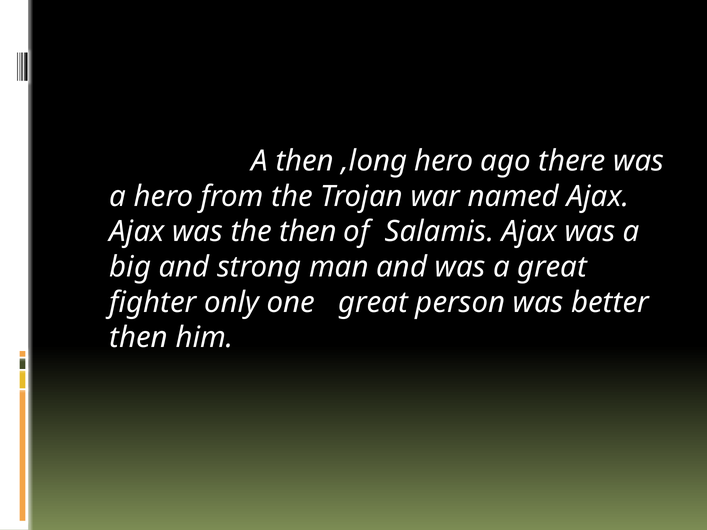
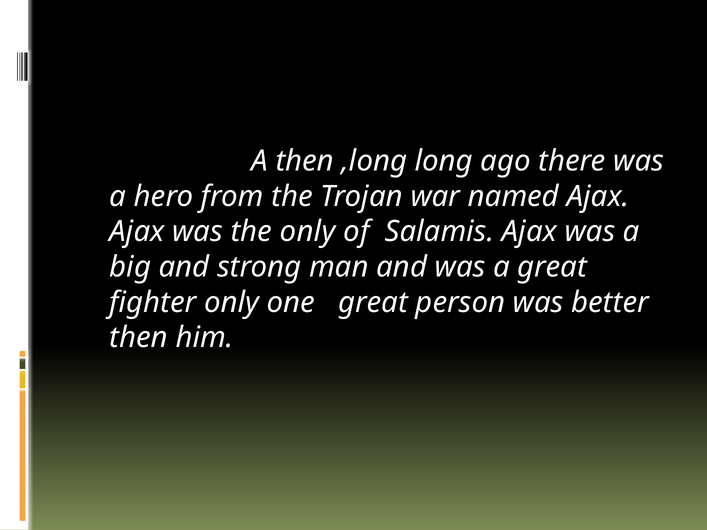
,long hero: hero -> long
the then: then -> only
